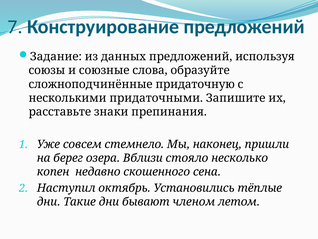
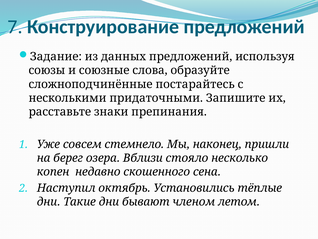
придаточную: придаточную -> постарайтесь
